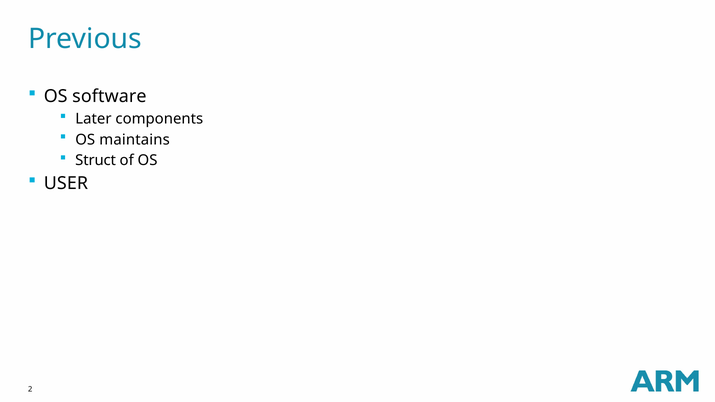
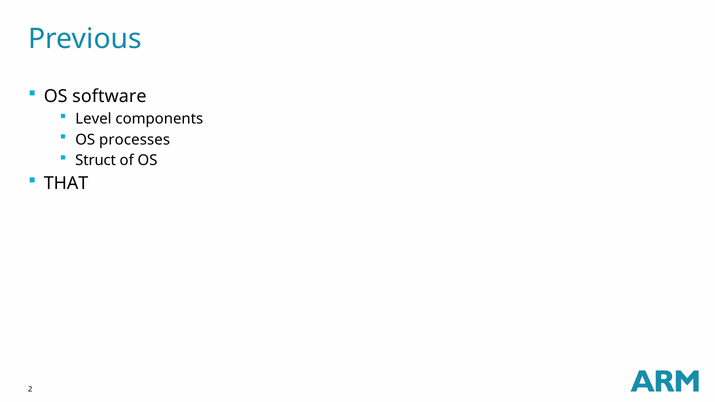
Later: Later -> Level
maintains: maintains -> processes
USER: USER -> THAT
